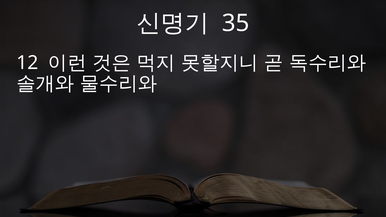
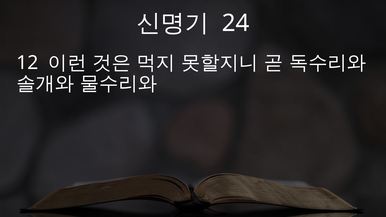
35: 35 -> 24
